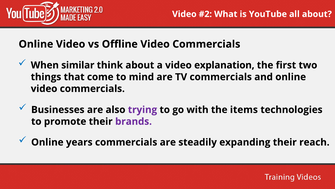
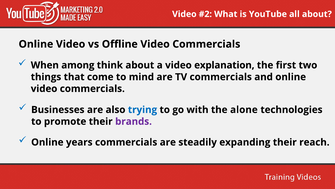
similar: similar -> among
trying colour: purple -> blue
items: items -> alone
